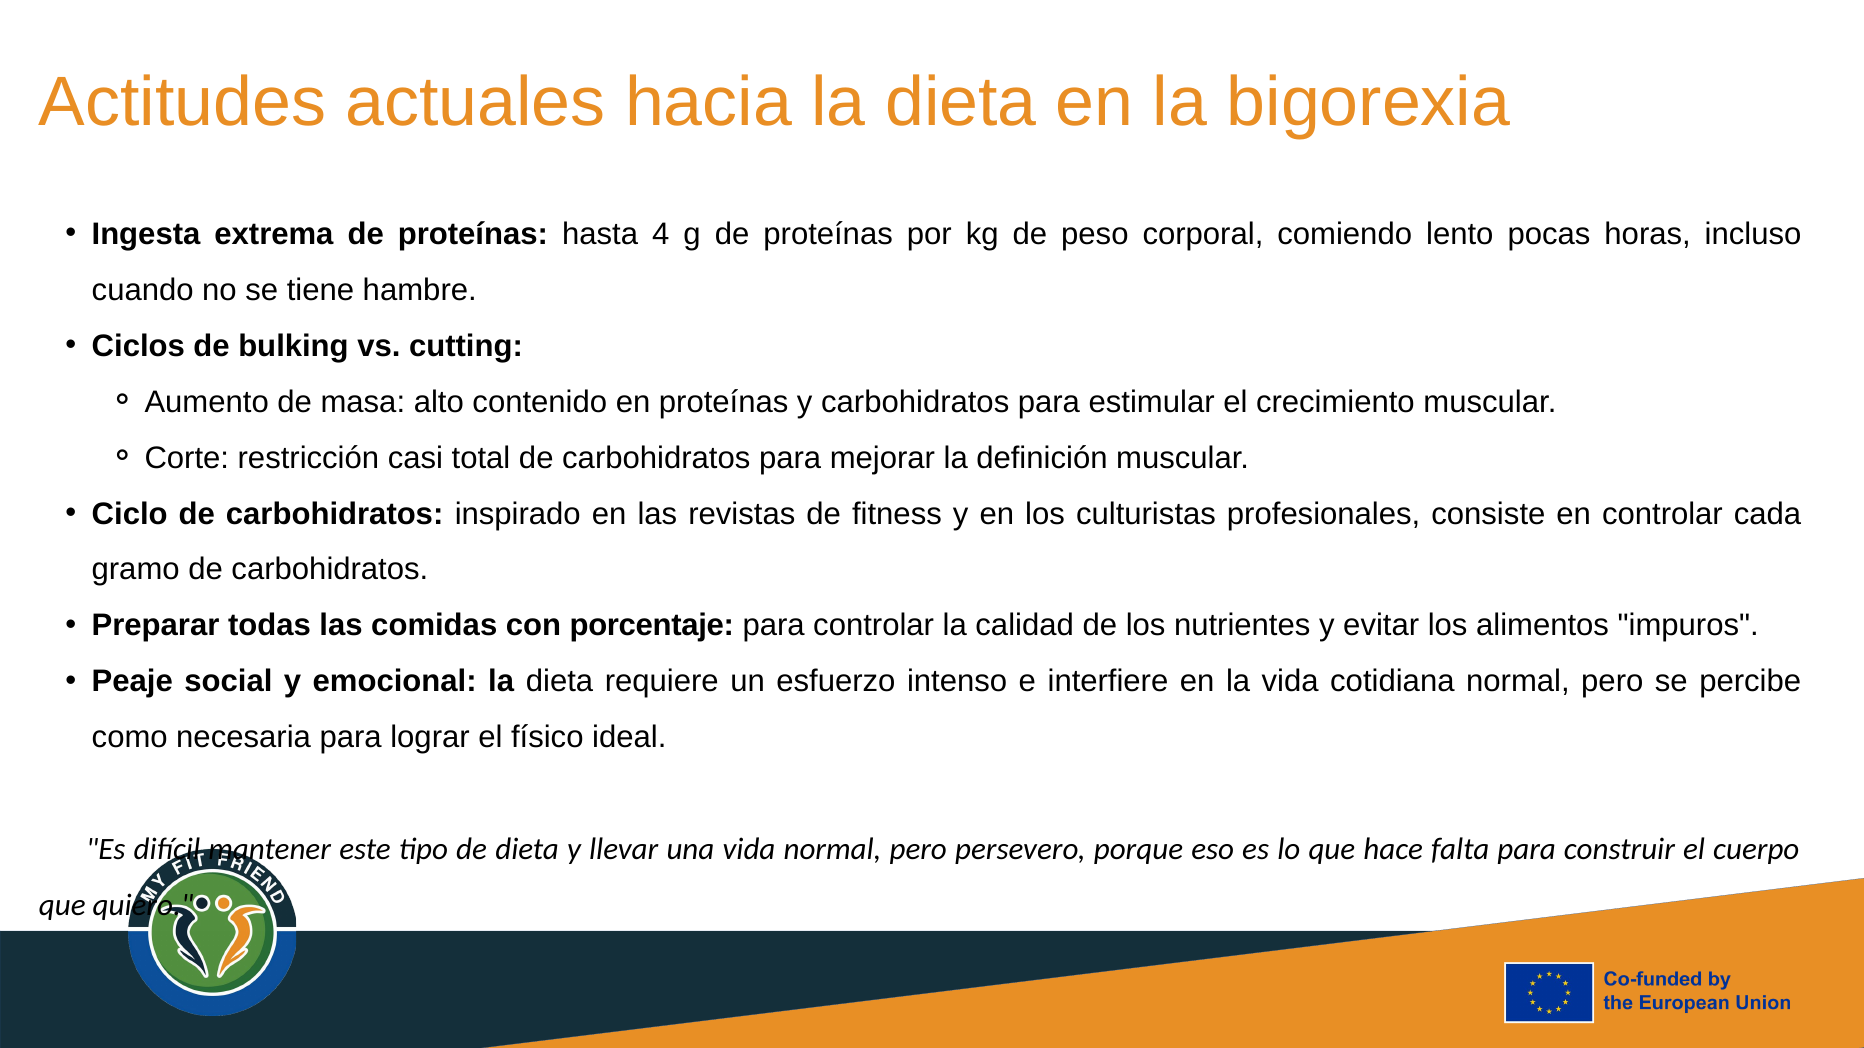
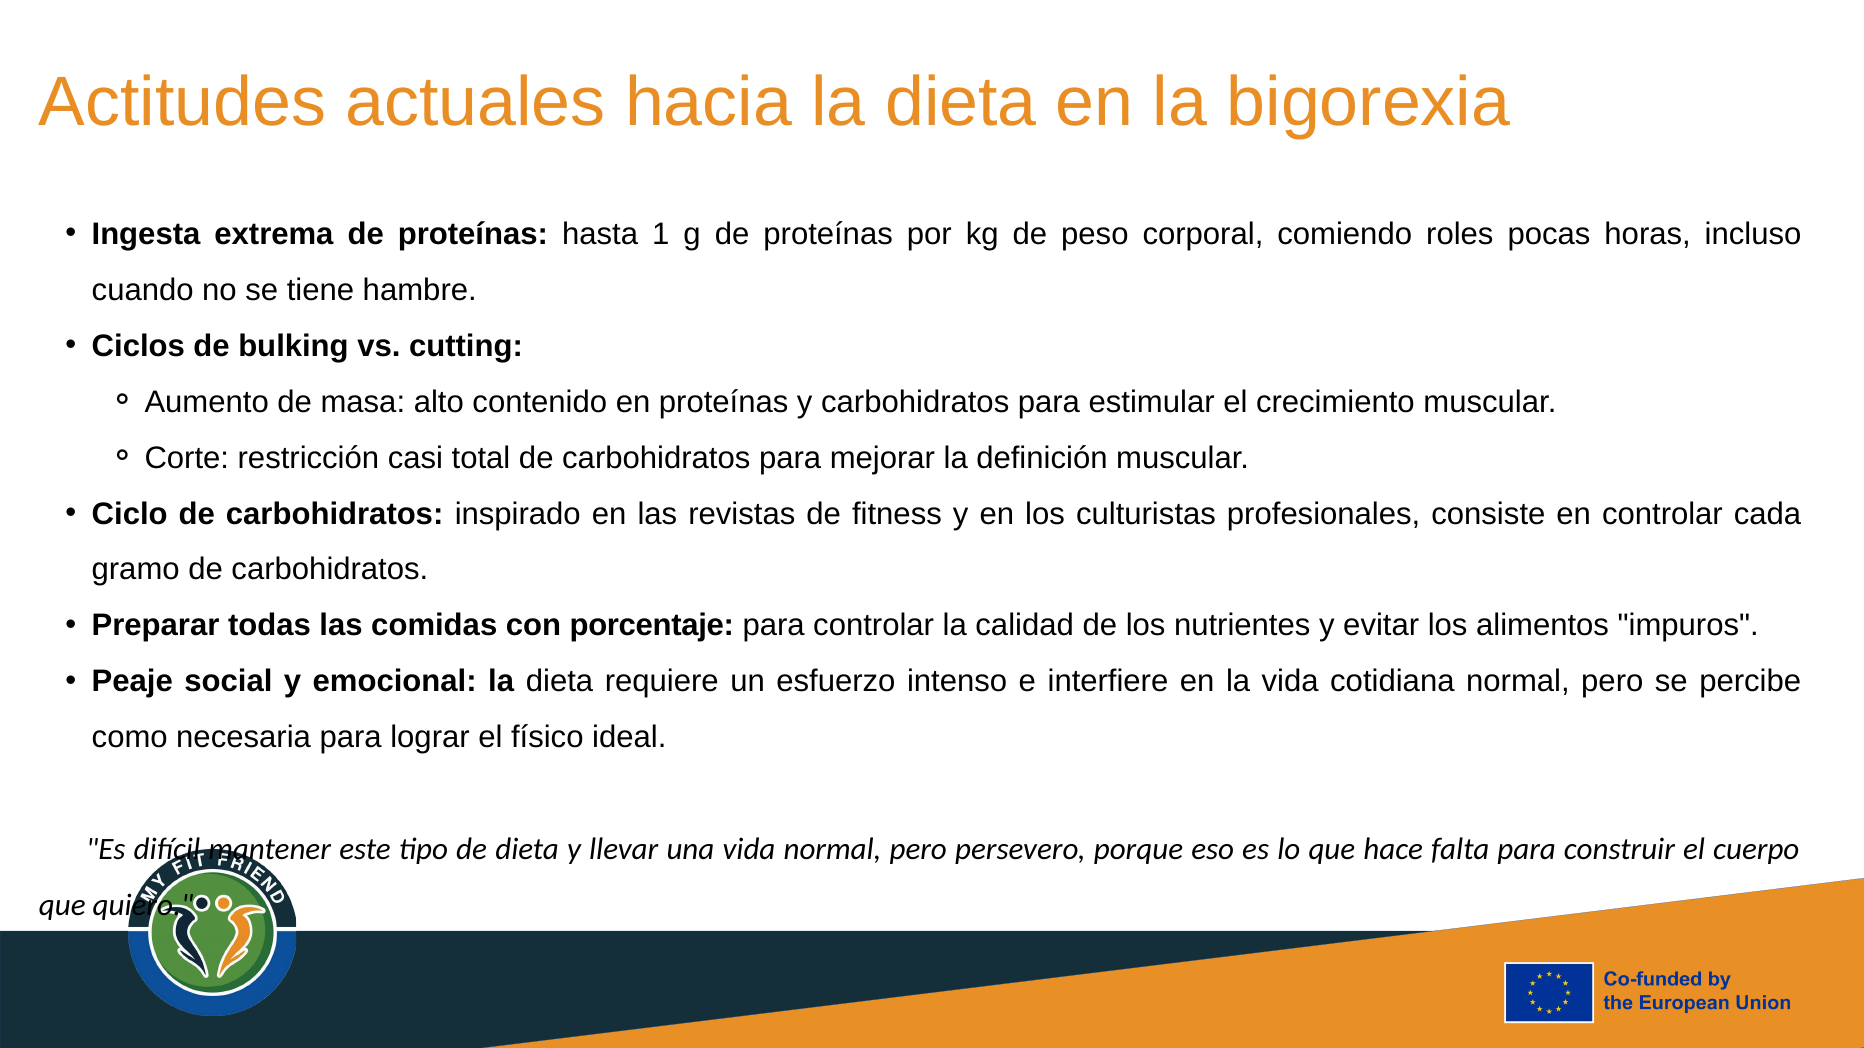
4: 4 -> 1
lento: lento -> roles
